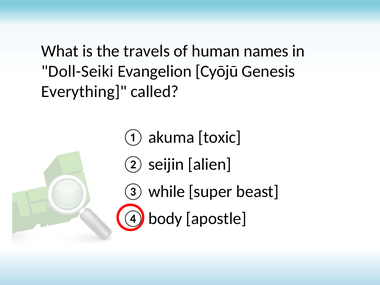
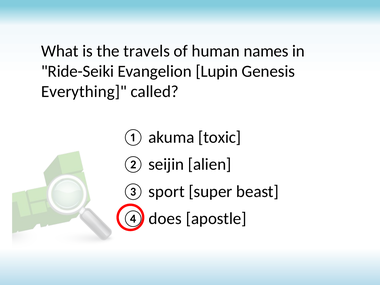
Doll-Seiki: Doll-Seiki -> Ride-Seiki
Cyōjū: Cyōjū -> Lupin
while: while -> sport
body: body -> does
